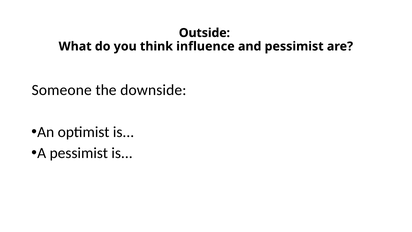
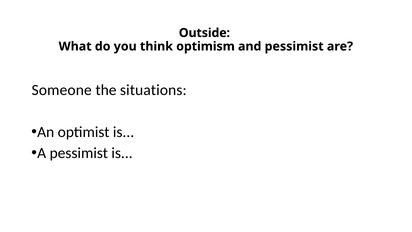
influence: influence -> optimism
downside: downside -> situations
